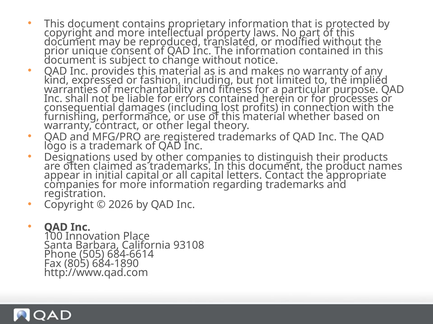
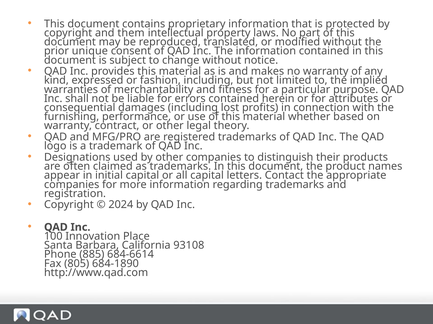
and more: more -> them
processes: processes -> attributes
2026: 2026 -> 2024
505: 505 -> 885
